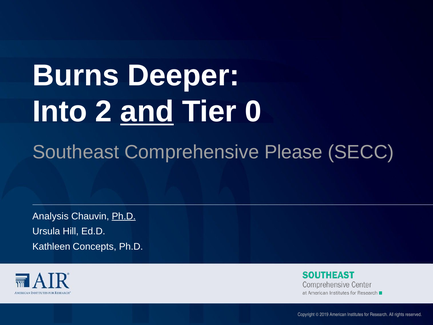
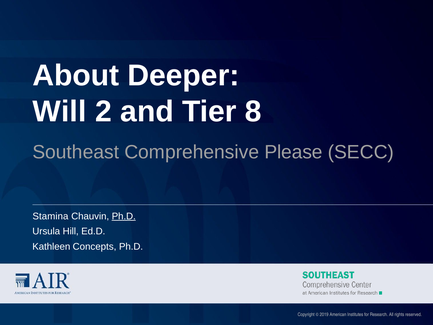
Burns: Burns -> About
Into: Into -> Will
and underline: present -> none
0: 0 -> 8
Analysis: Analysis -> Stamina
